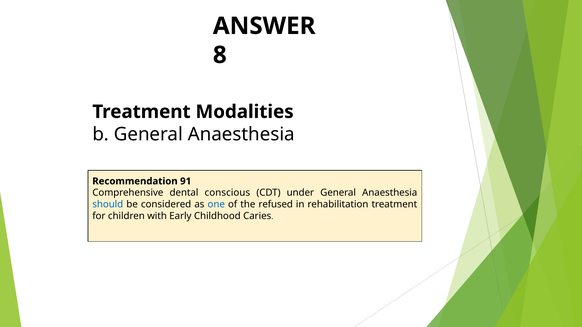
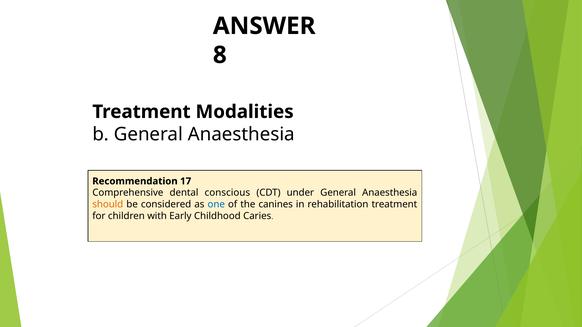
91: 91 -> 17
should colour: blue -> orange
refused: refused -> canines
